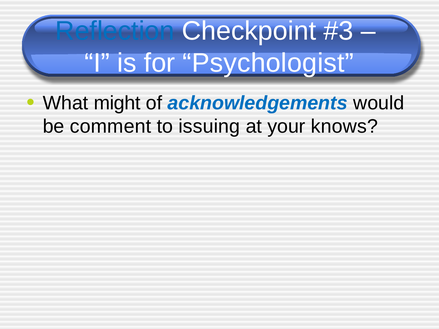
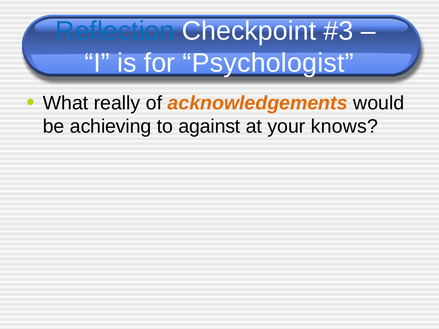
might: might -> really
acknowledgements colour: blue -> orange
comment: comment -> achieving
issuing: issuing -> against
